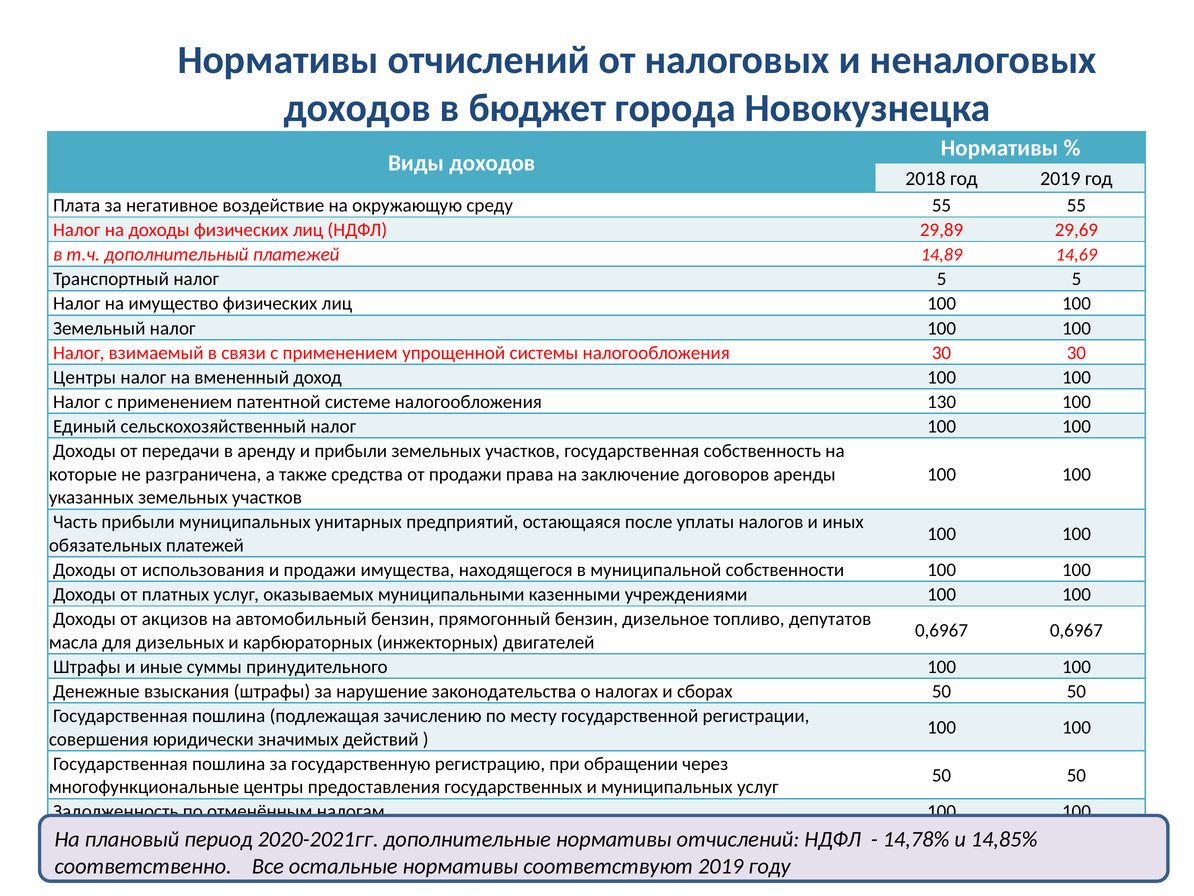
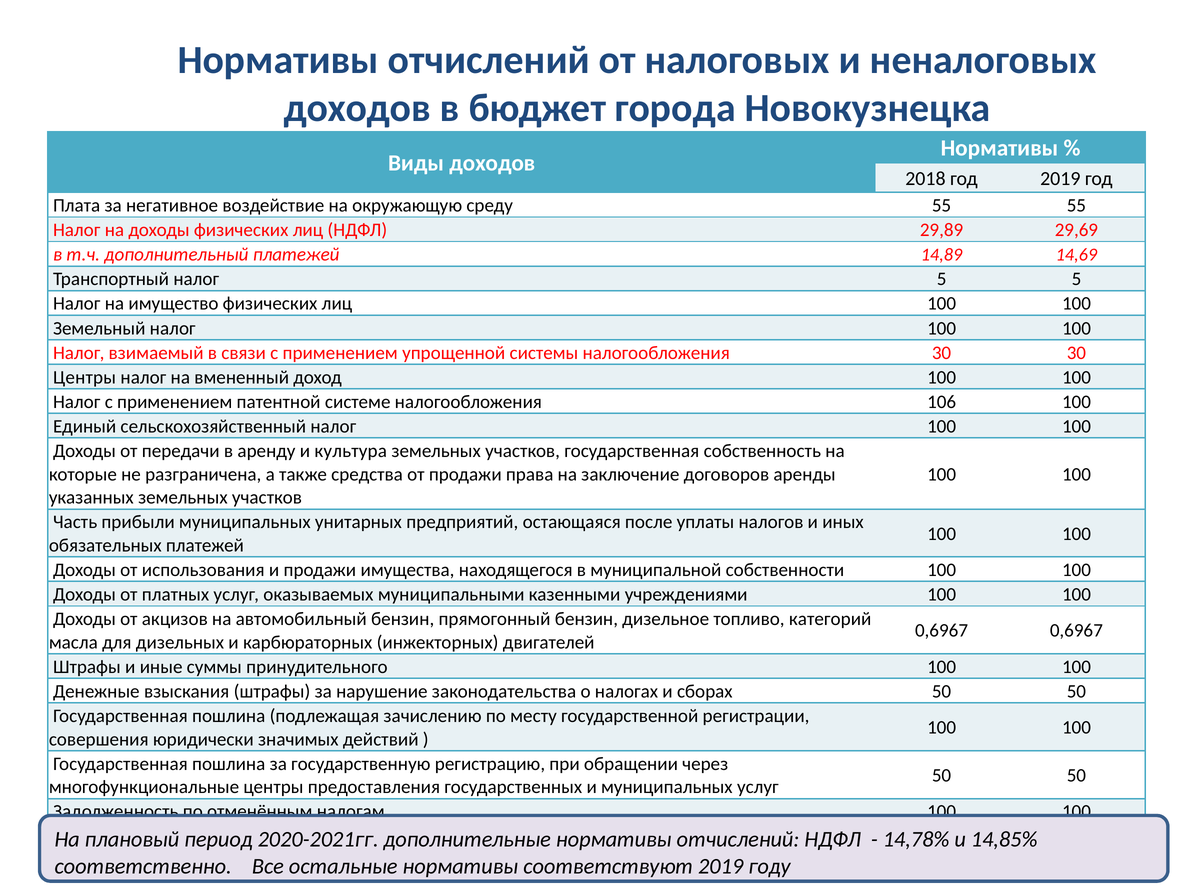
130: 130 -> 106
и прибыли: прибыли -> культура
депутатов: депутатов -> категорий
